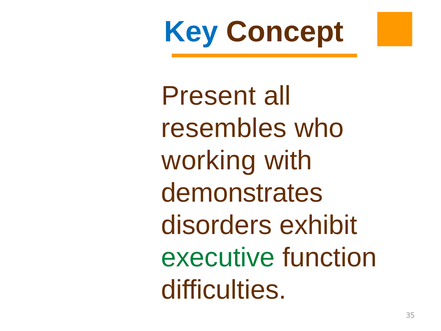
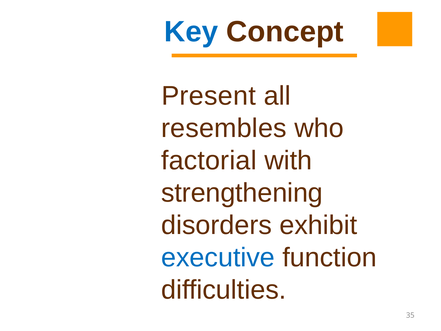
working: working -> factorial
demonstrates: demonstrates -> strengthening
executive colour: green -> blue
